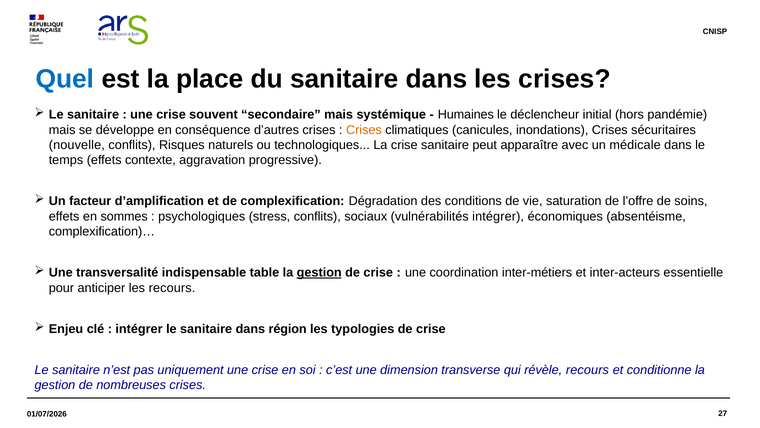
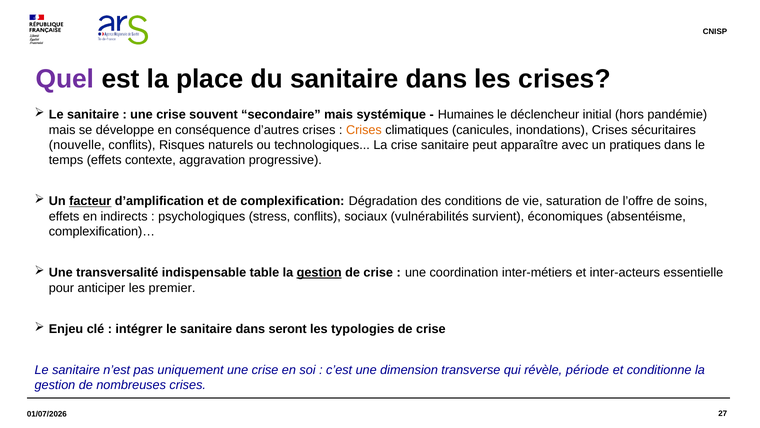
Quel colour: blue -> purple
médicale: médicale -> pratiques
facteur underline: none -> present
sommes: sommes -> indirects
vulnérabilités intégrer: intégrer -> survient
les recours: recours -> premier
région: région -> seront
révèle recours: recours -> période
